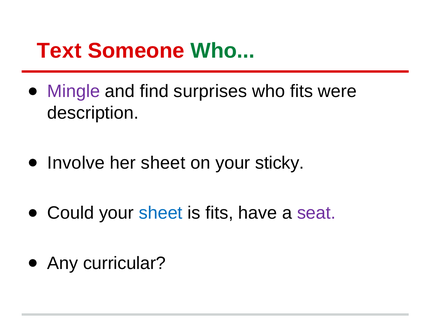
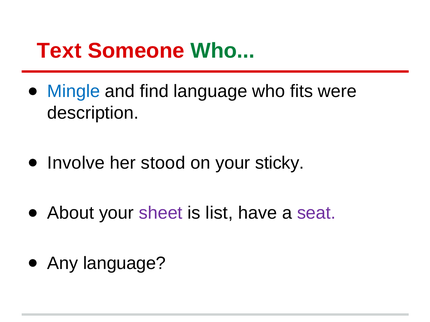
Mingle colour: purple -> blue
find surprises: surprises -> language
her sheet: sheet -> stood
Could: Could -> About
sheet at (161, 213) colour: blue -> purple
is fits: fits -> list
Any curricular: curricular -> language
